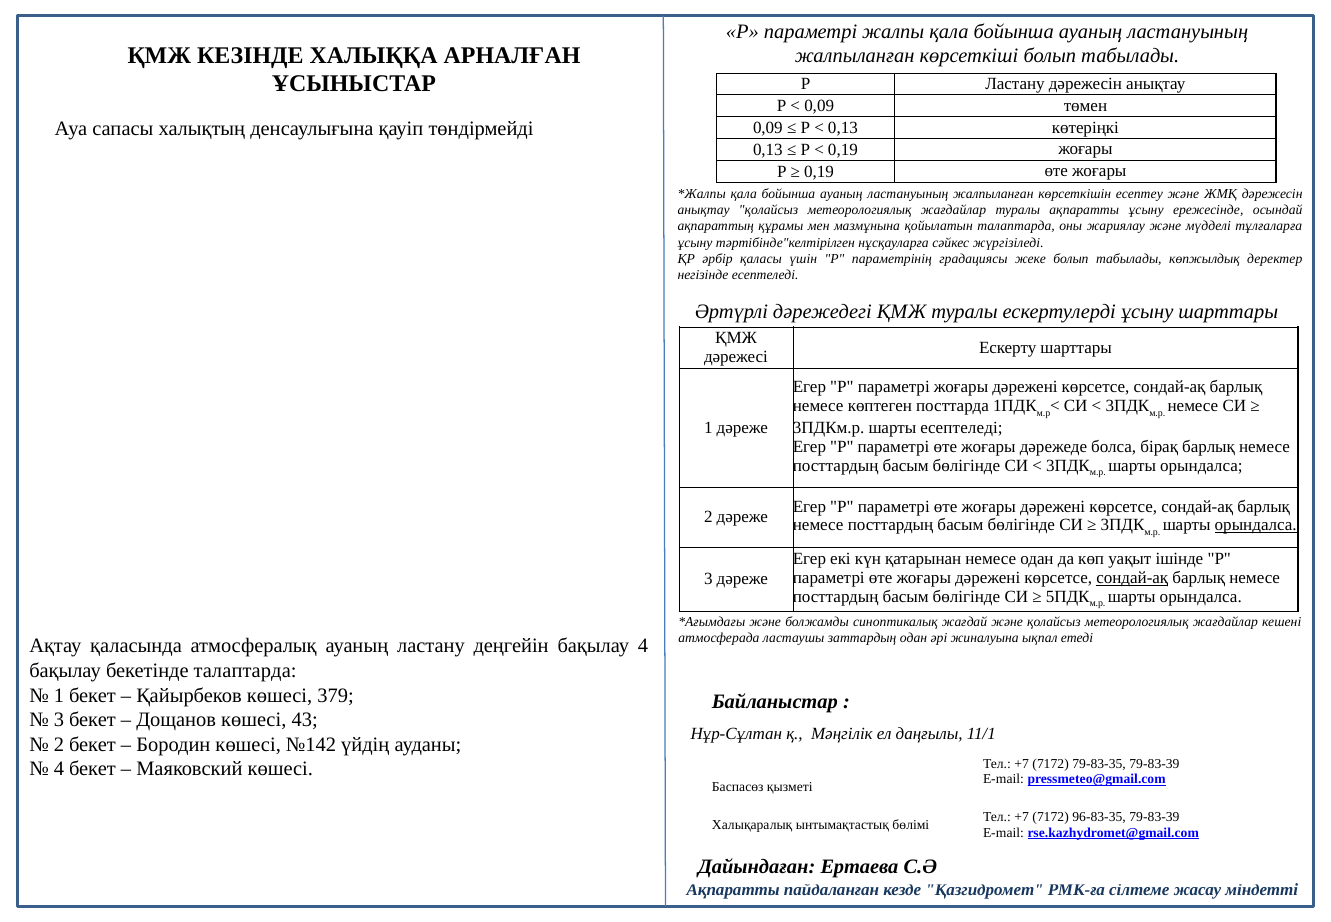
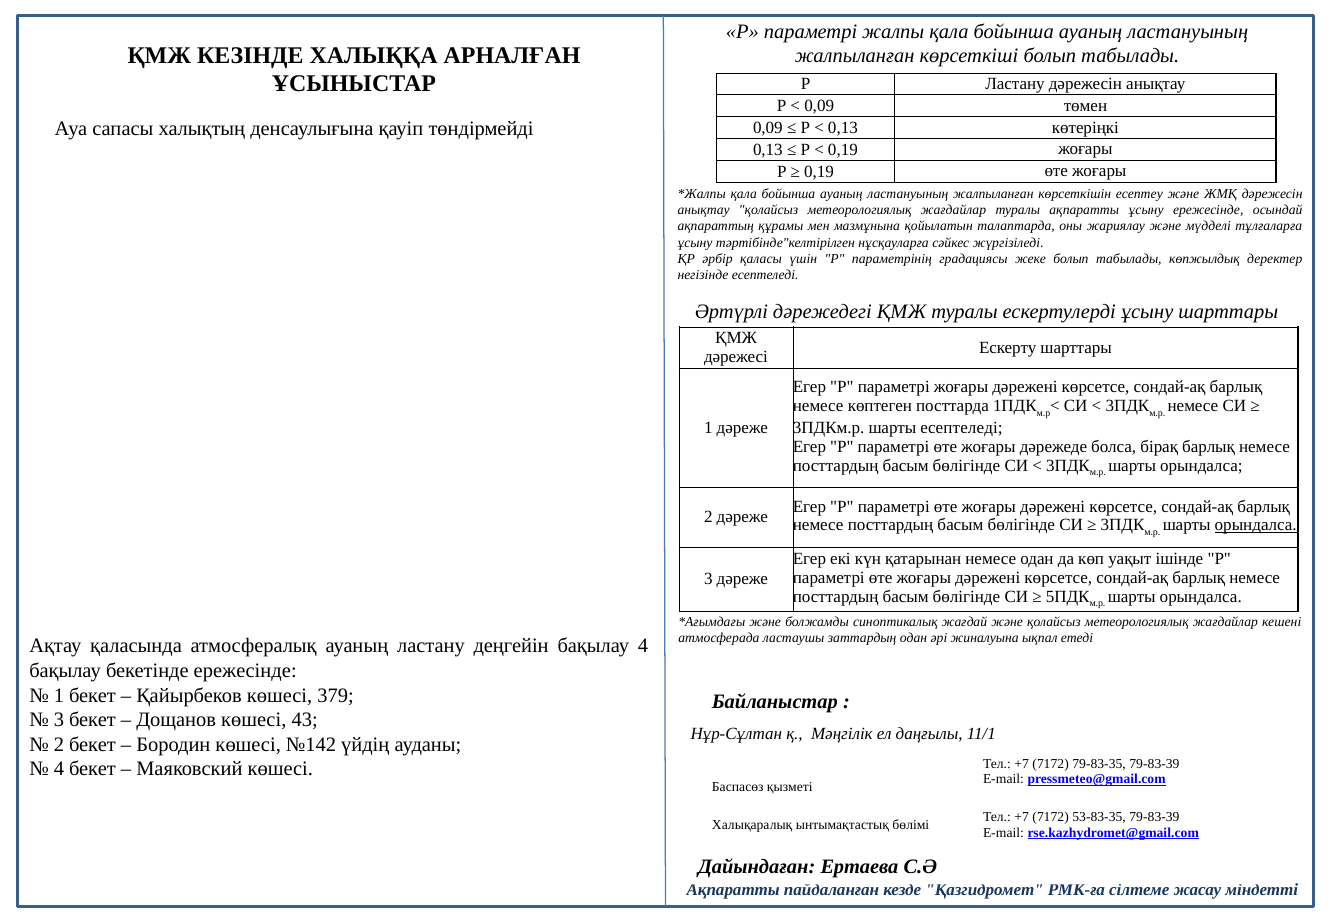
сондай-ақ at (1132, 578) underline: present -> none
бекетінде талаптарда: талаптарда -> ережесінде
96-83-35: 96-83-35 -> 53-83-35
